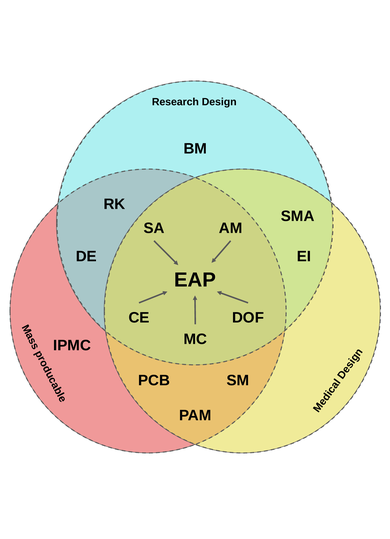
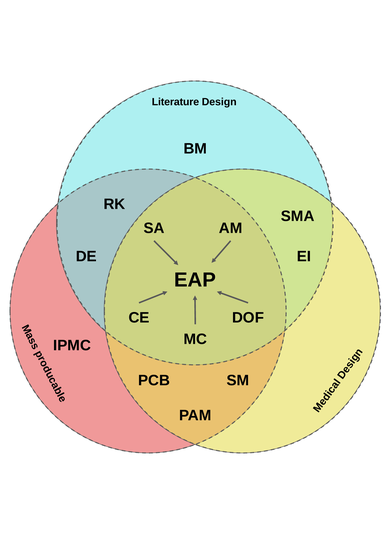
Research: Research -> Literature
